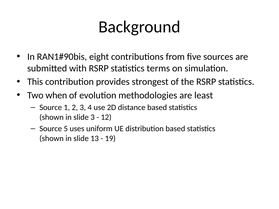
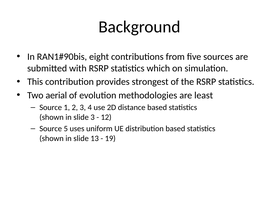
terms: terms -> which
when: when -> aerial
